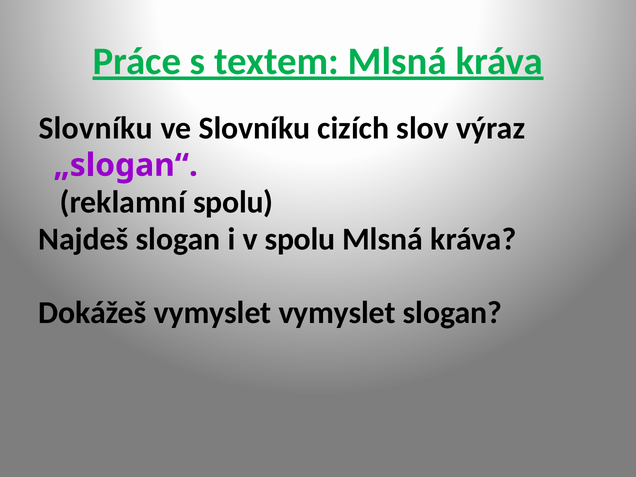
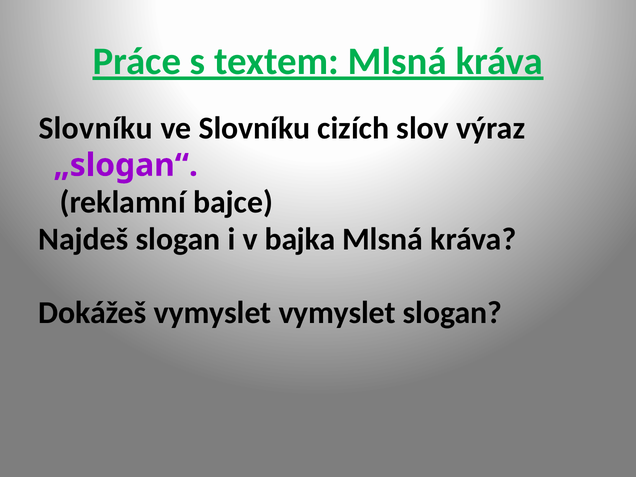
reklamní spolu: spolu -> bajce
v spolu: spolu -> bajka
